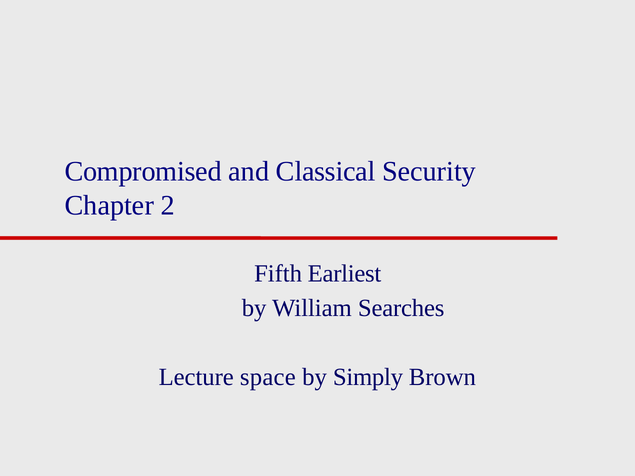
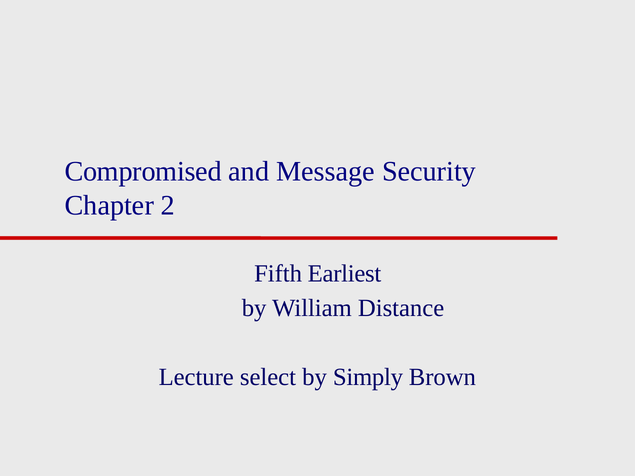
Classical: Classical -> Message
Searches: Searches -> Distance
space: space -> select
